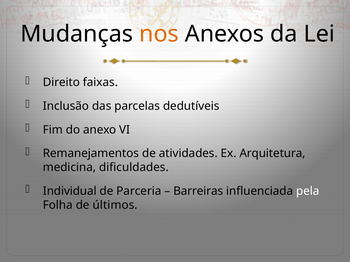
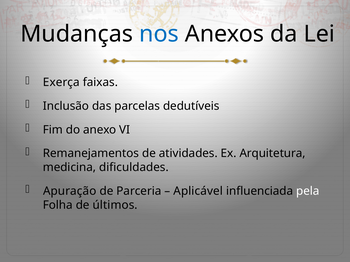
nos colour: orange -> blue
Direito: Direito -> Exerça
Individual: Individual -> Apuração
Barreiras: Barreiras -> Aplicável
